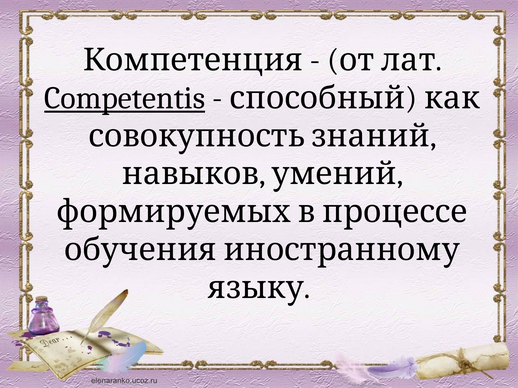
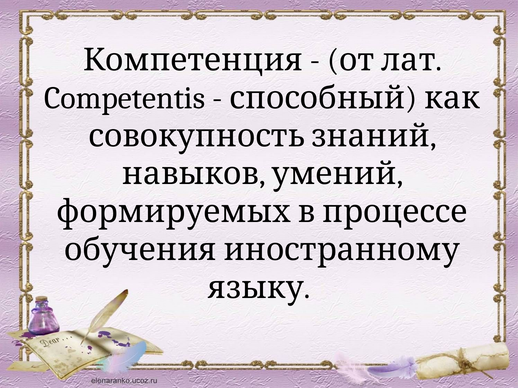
Competentis underline: present -> none
